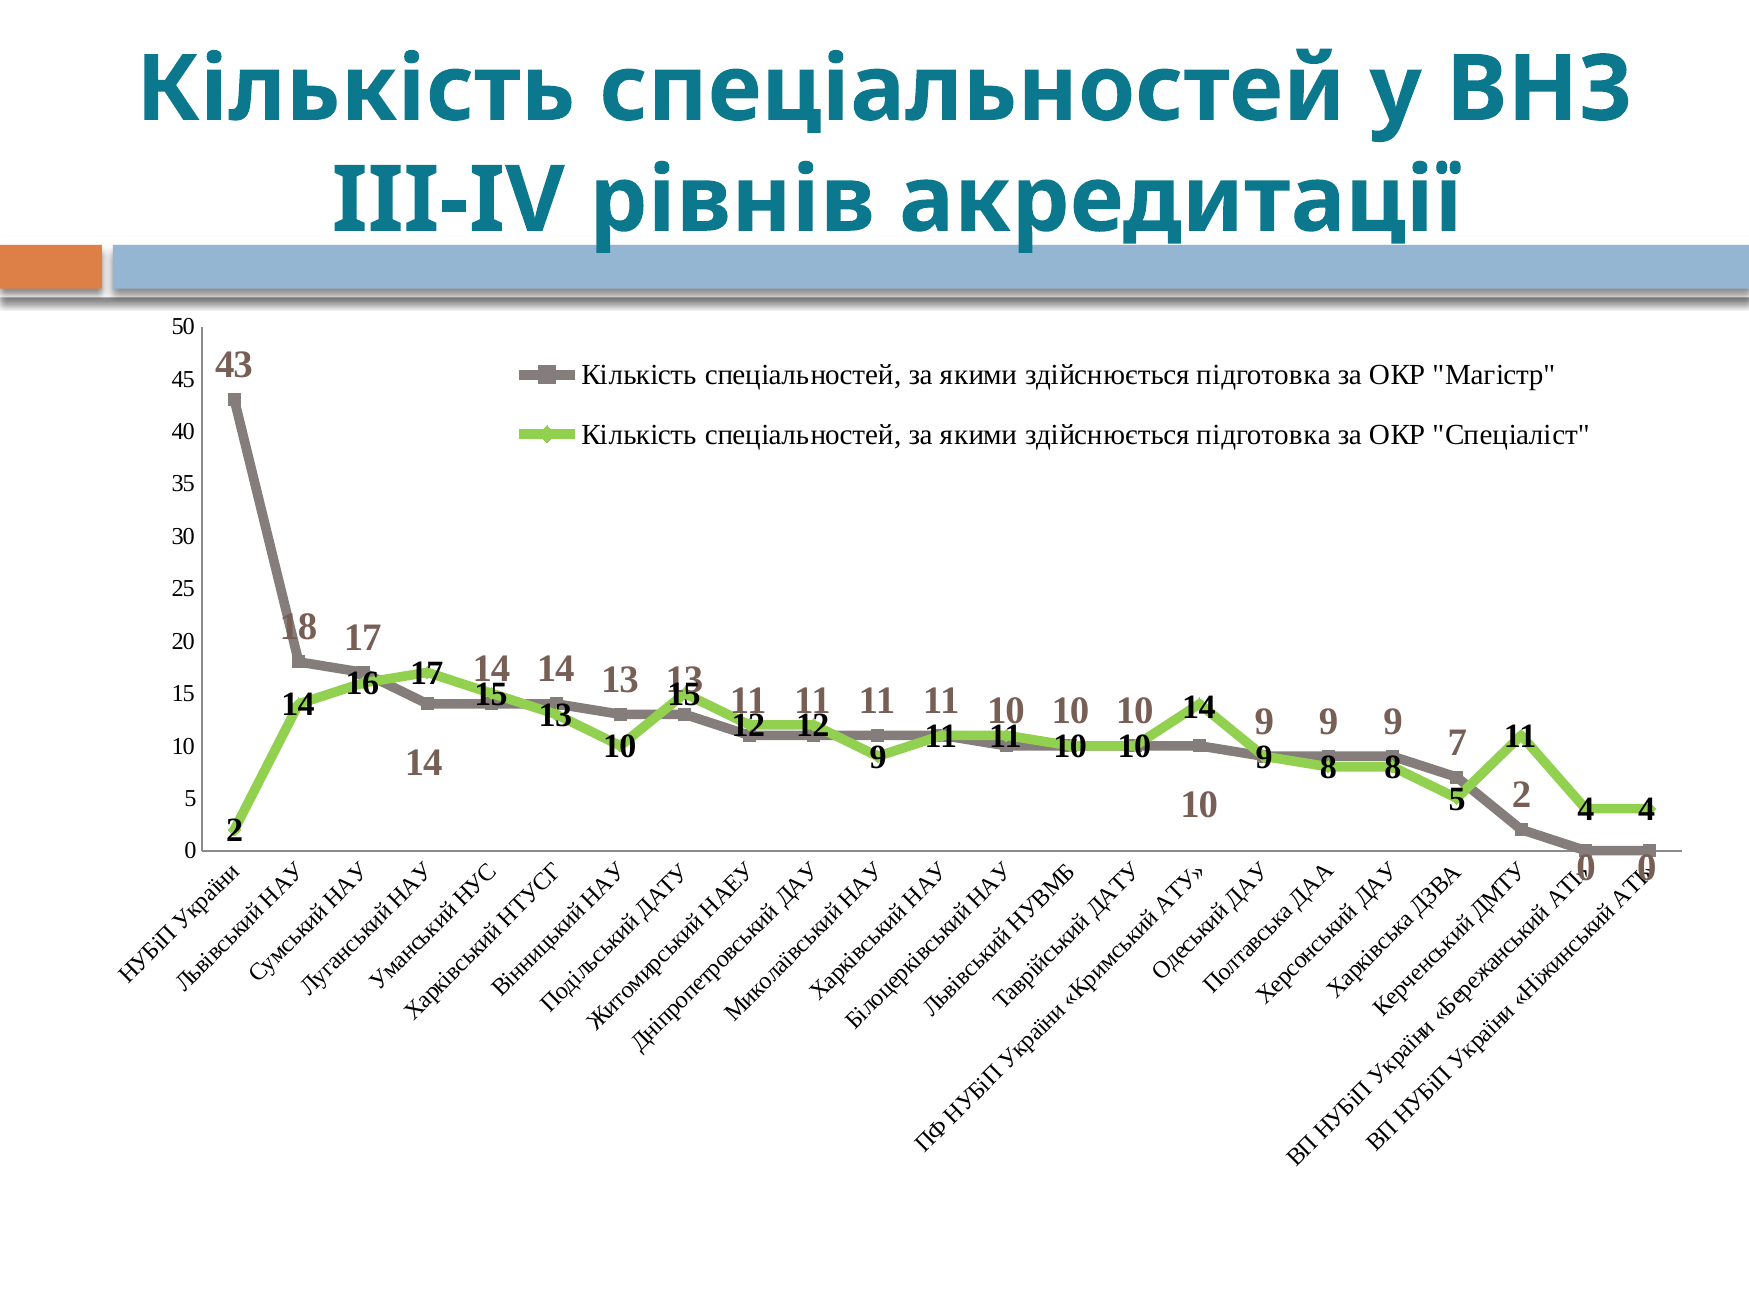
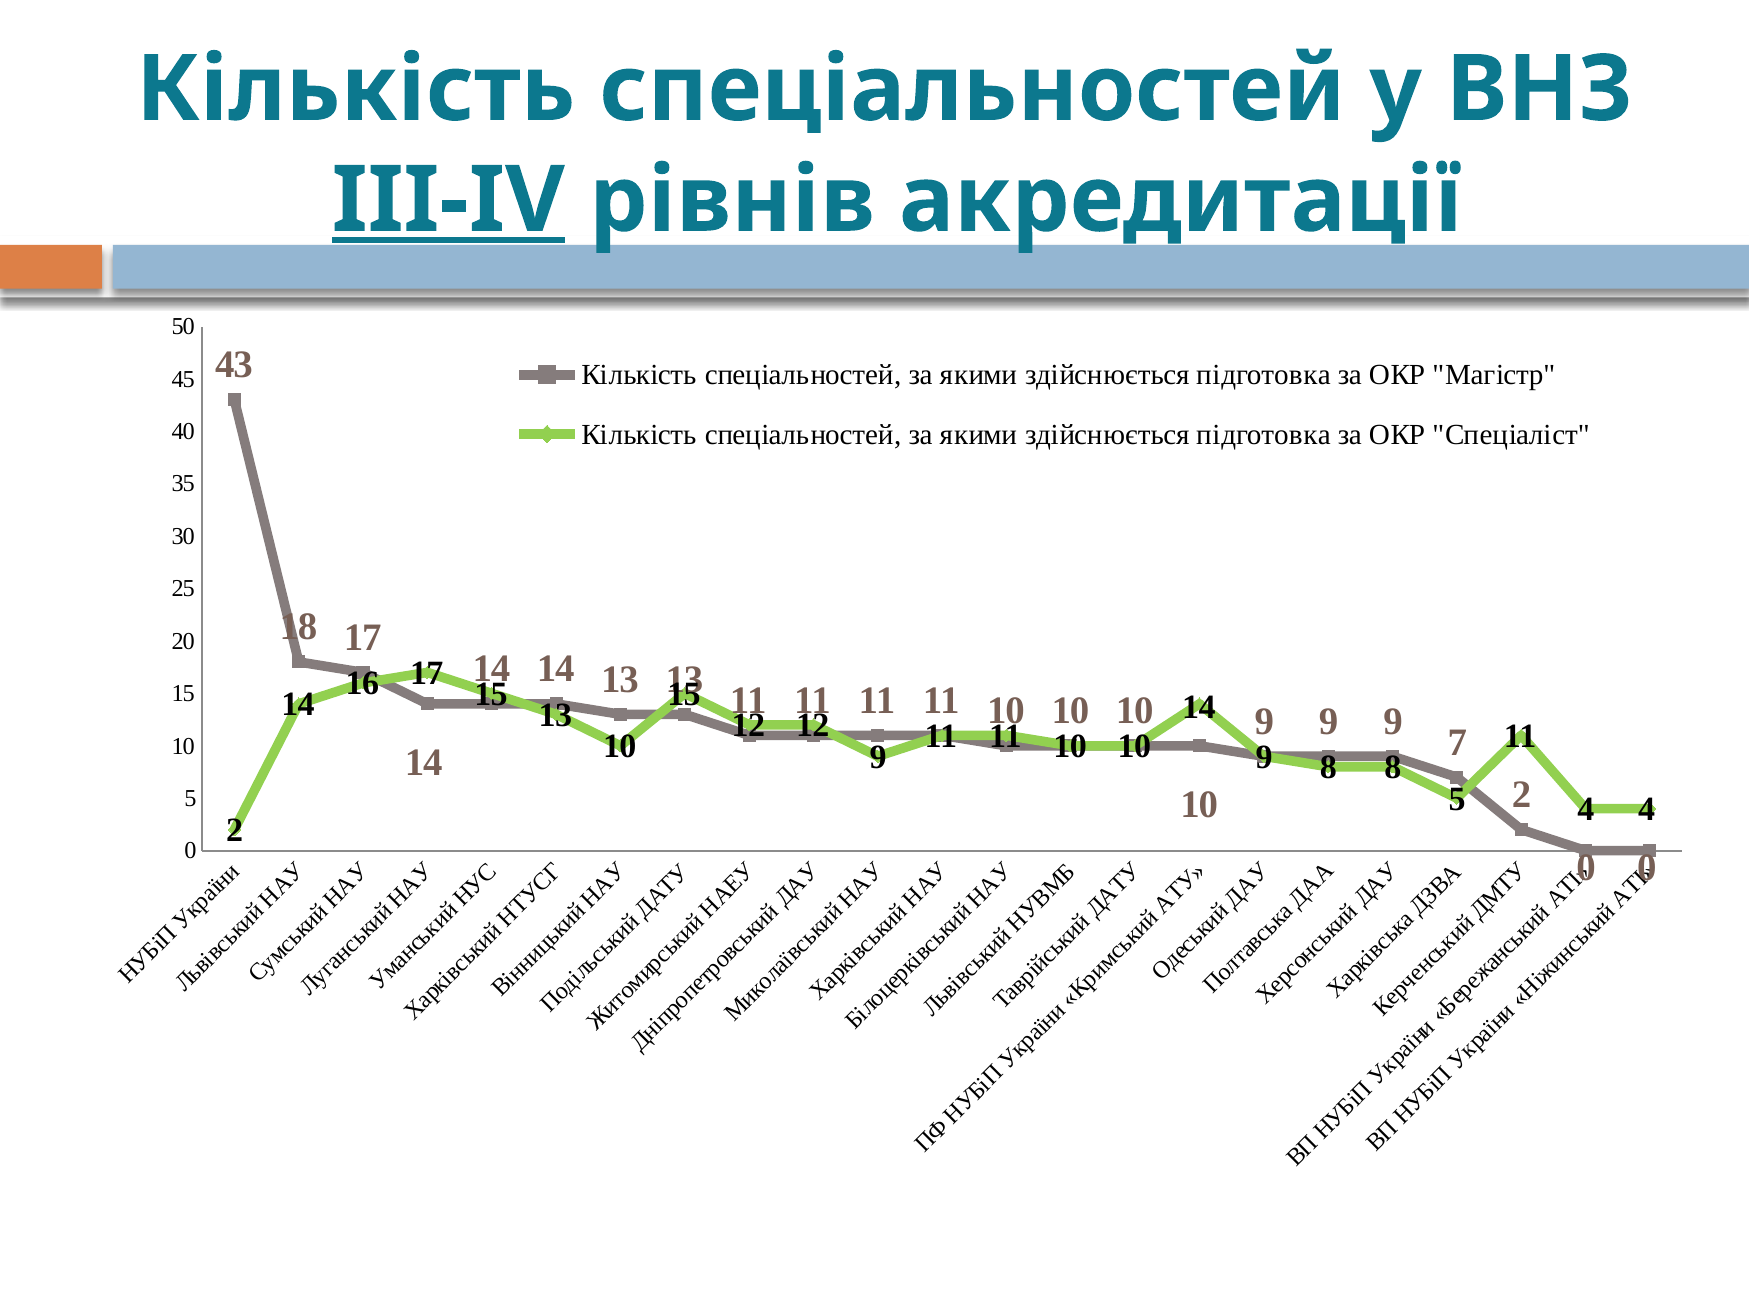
III-IV underline: none -> present
